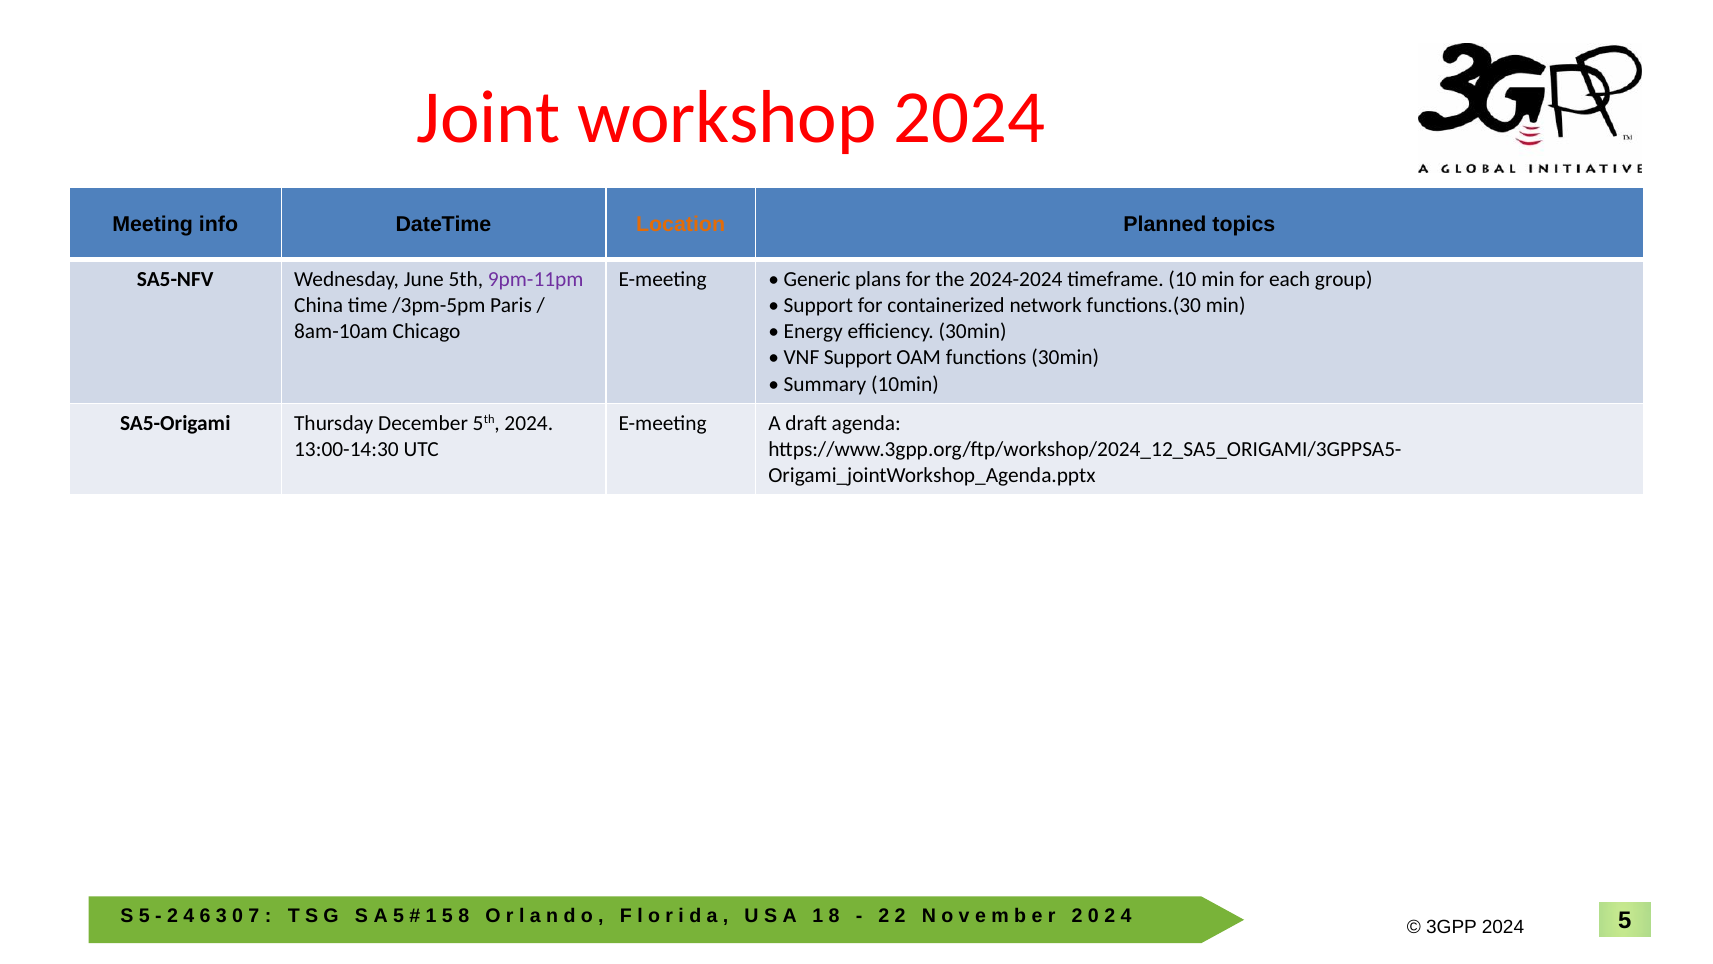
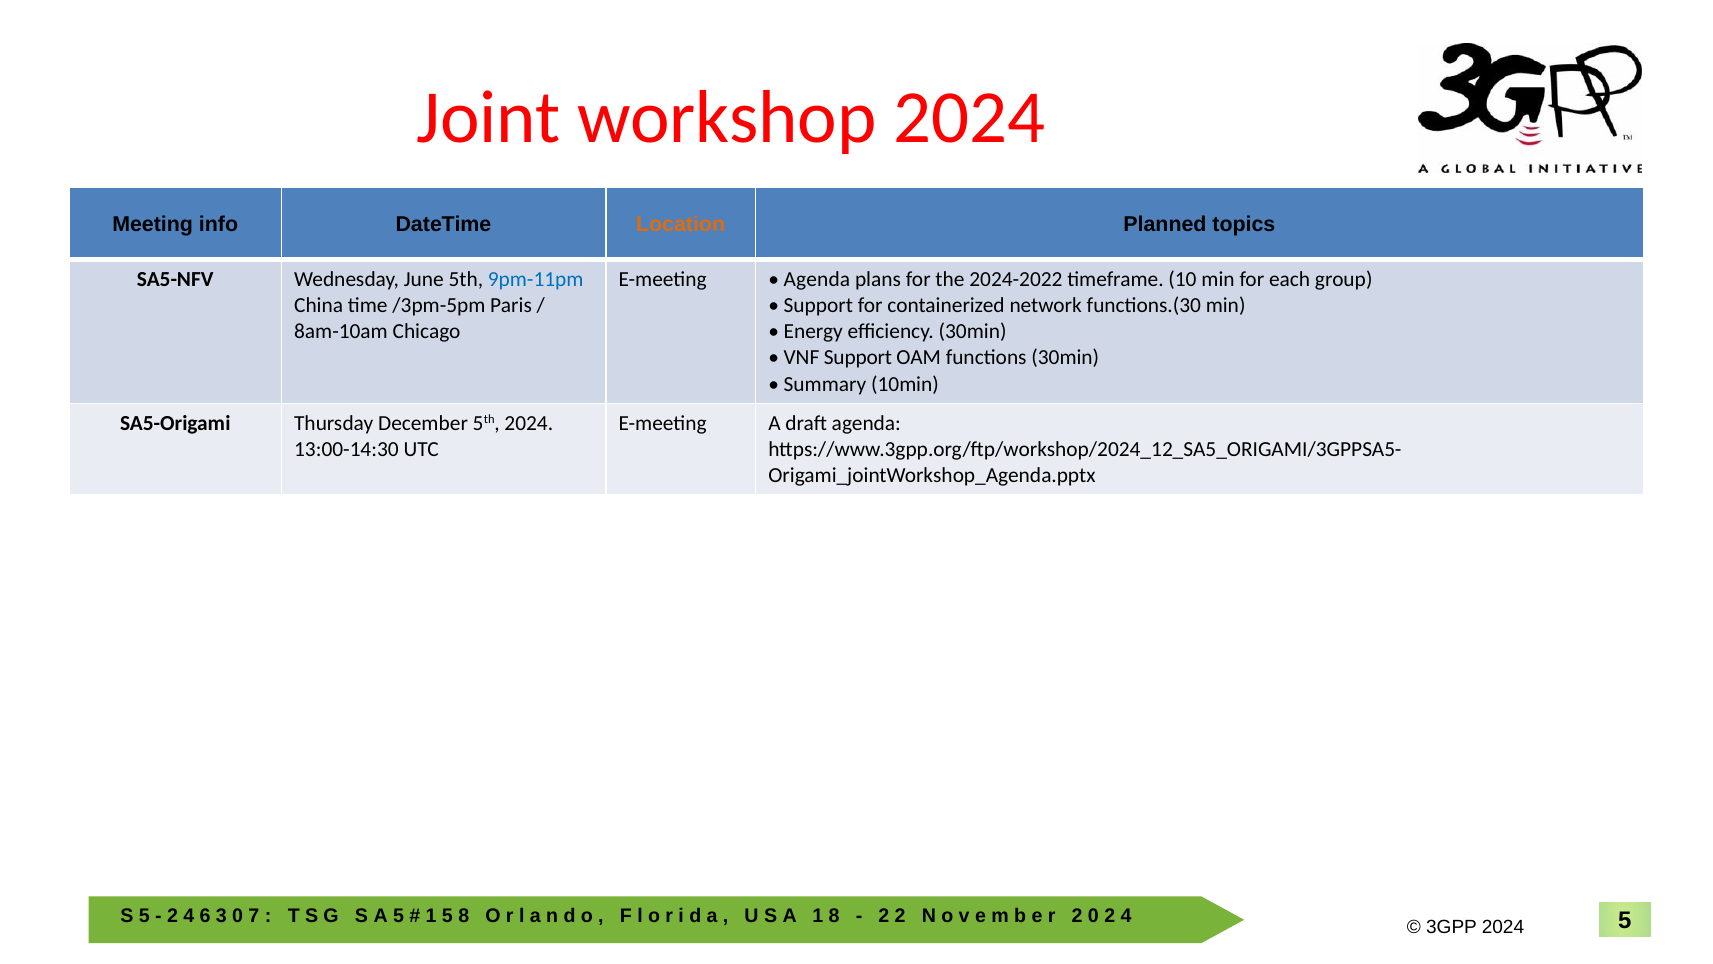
9pm-11pm colour: purple -> blue
Generic at (817, 279): Generic -> Agenda
2024-2024: 2024-2024 -> 2024-2022
